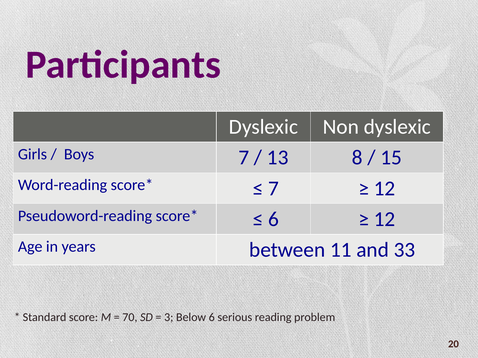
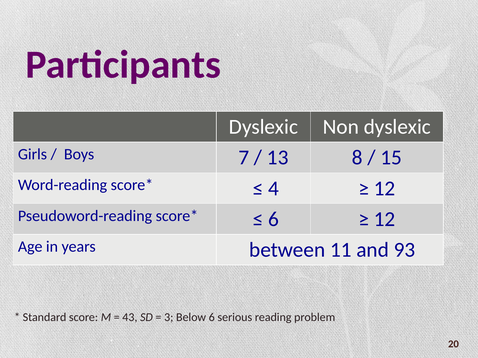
7 at (274, 189): 7 -> 4
33: 33 -> 93
70: 70 -> 43
